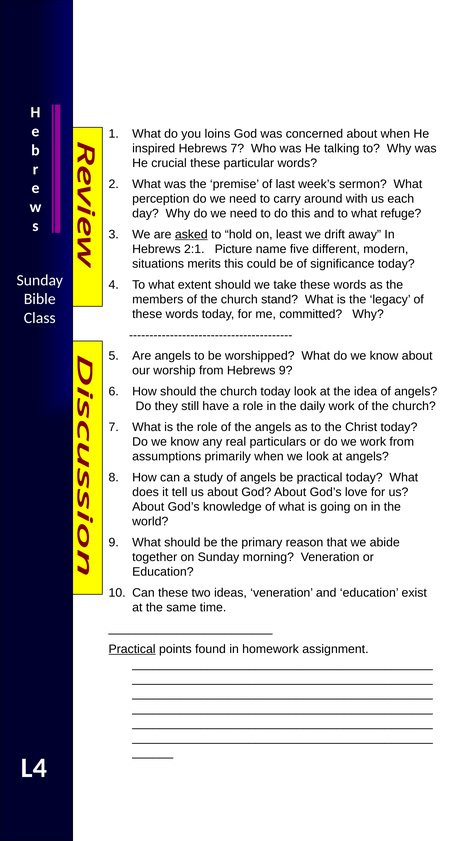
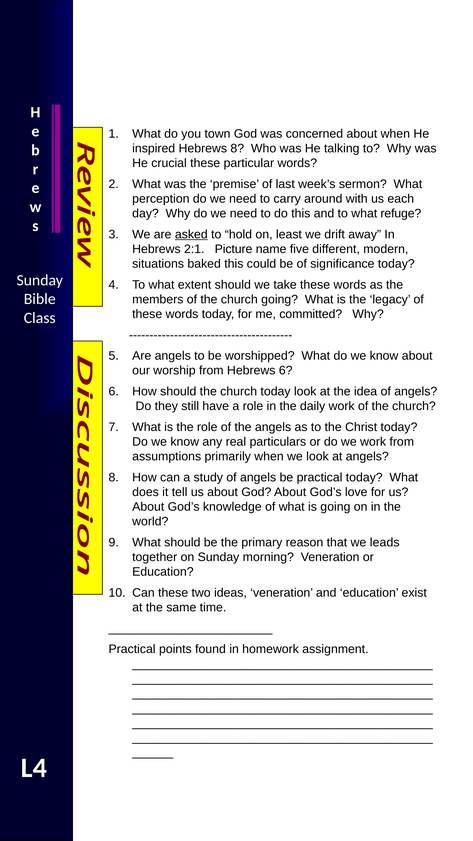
loins: loins -> town
Hebrews 7: 7 -> 8
merits: merits -> baked
church stand: stand -> going
Hebrews 9: 9 -> 6
abide: abide -> leads
Practical at (132, 649) underline: present -> none
